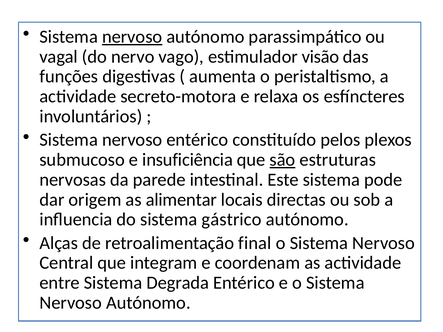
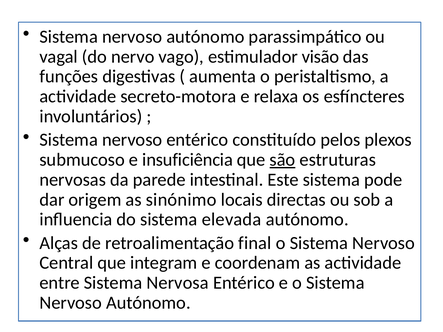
nervoso at (132, 37) underline: present -> none
alimentar: alimentar -> sinónimo
gástrico: gástrico -> elevada
Degrada: Degrada -> Nervosa
